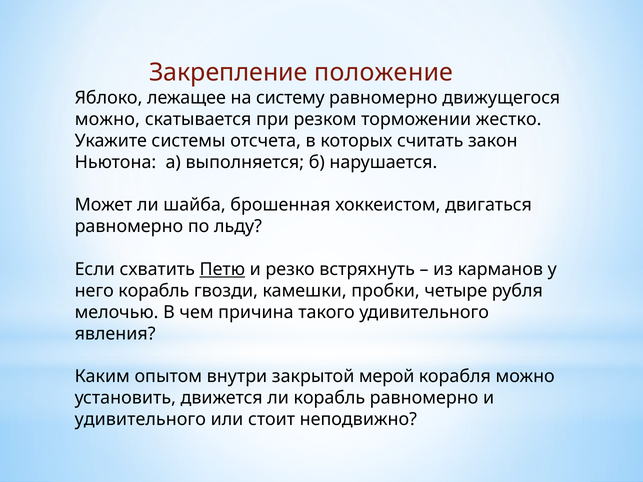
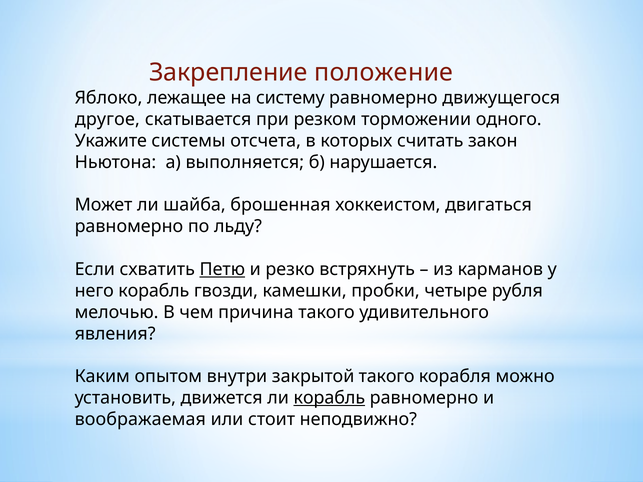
можно at (107, 119): можно -> другое
жестко: жестко -> одного
закрытой мерой: мерой -> такого
корабль at (329, 398) underline: none -> present
удивительного at (140, 420): удивительного -> воображаемая
